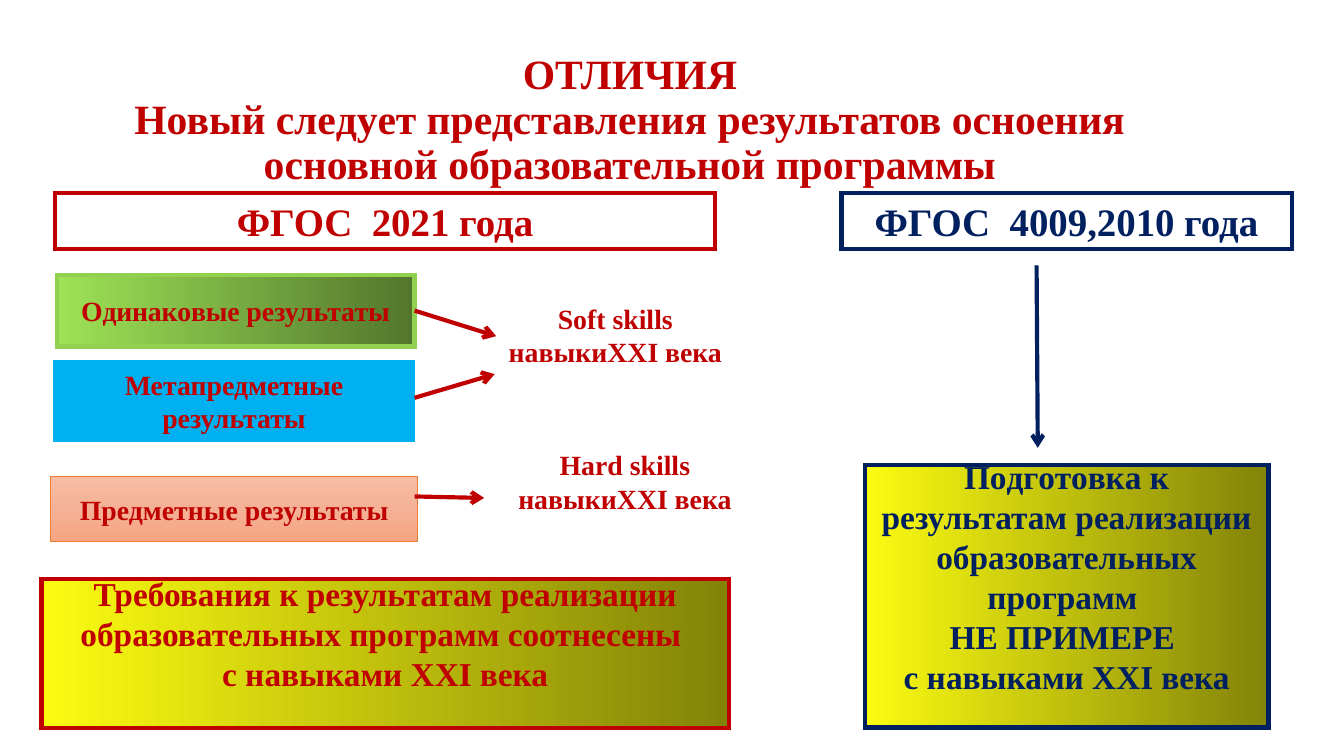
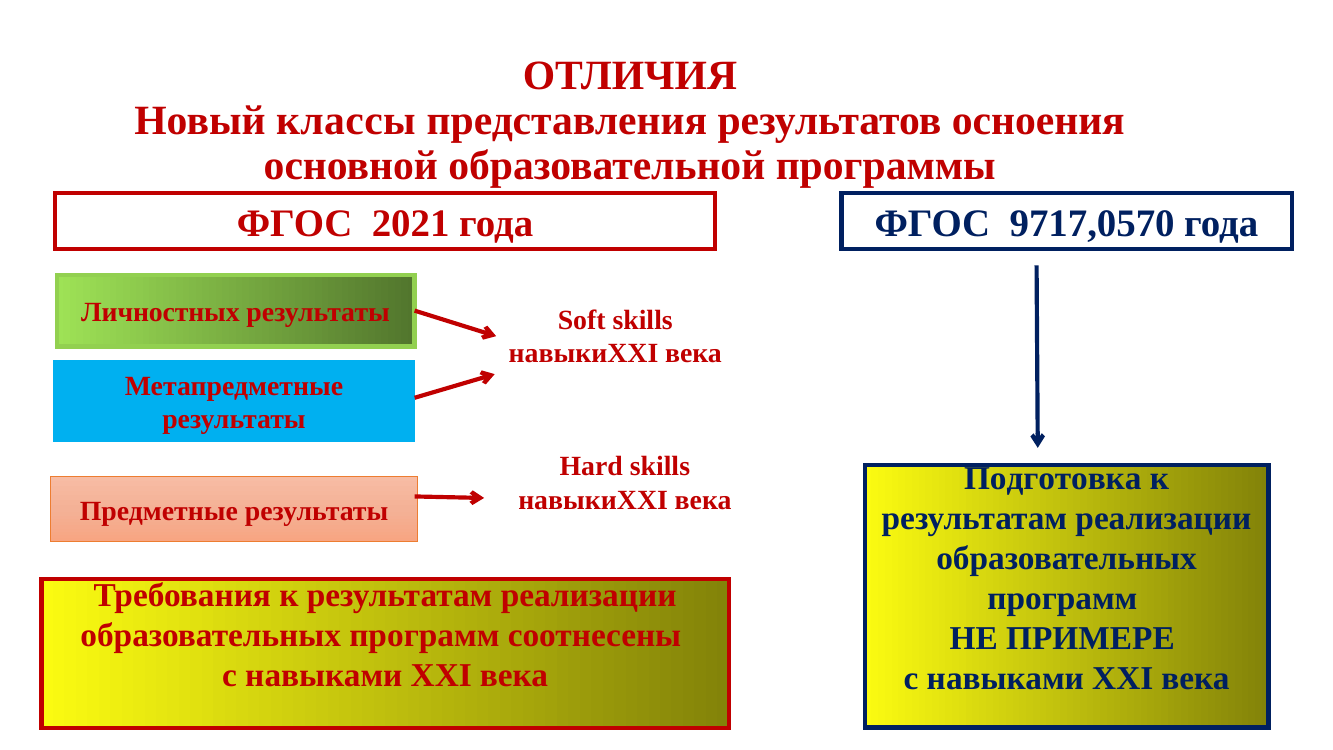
следует: следует -> классы
4009,2010: 4009,2010 -> 9717,0570
Одинаковые: Одинаковые -> Личностных
